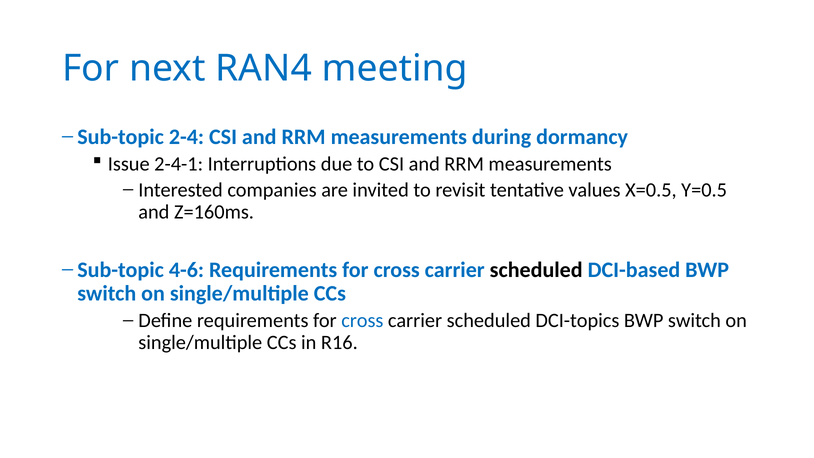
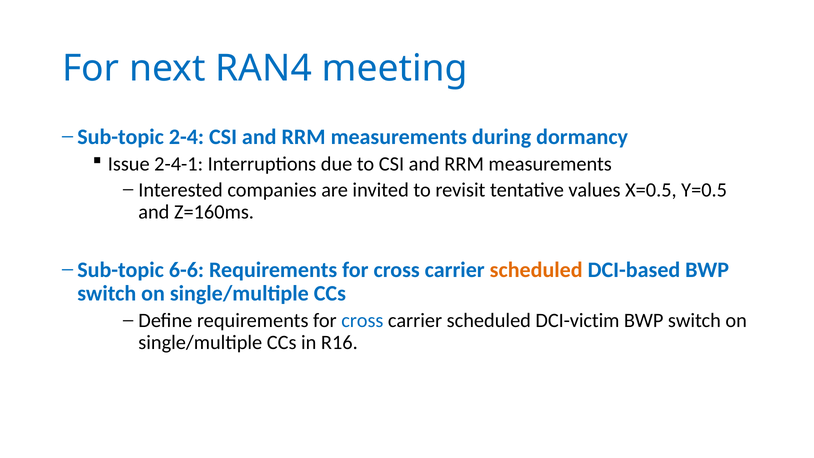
4-6: 4-6 -> 6-6
scheduled at (536, 270) colour: black -> orange
DCI-topics: DCI-topics -> DCI-victim
